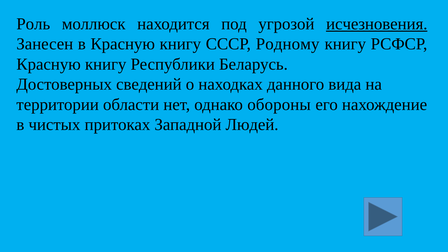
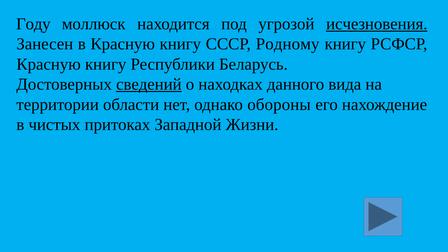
Роль: Роль -> Году
сведений underline: none -> present
Людей: Людей -> Жизни
